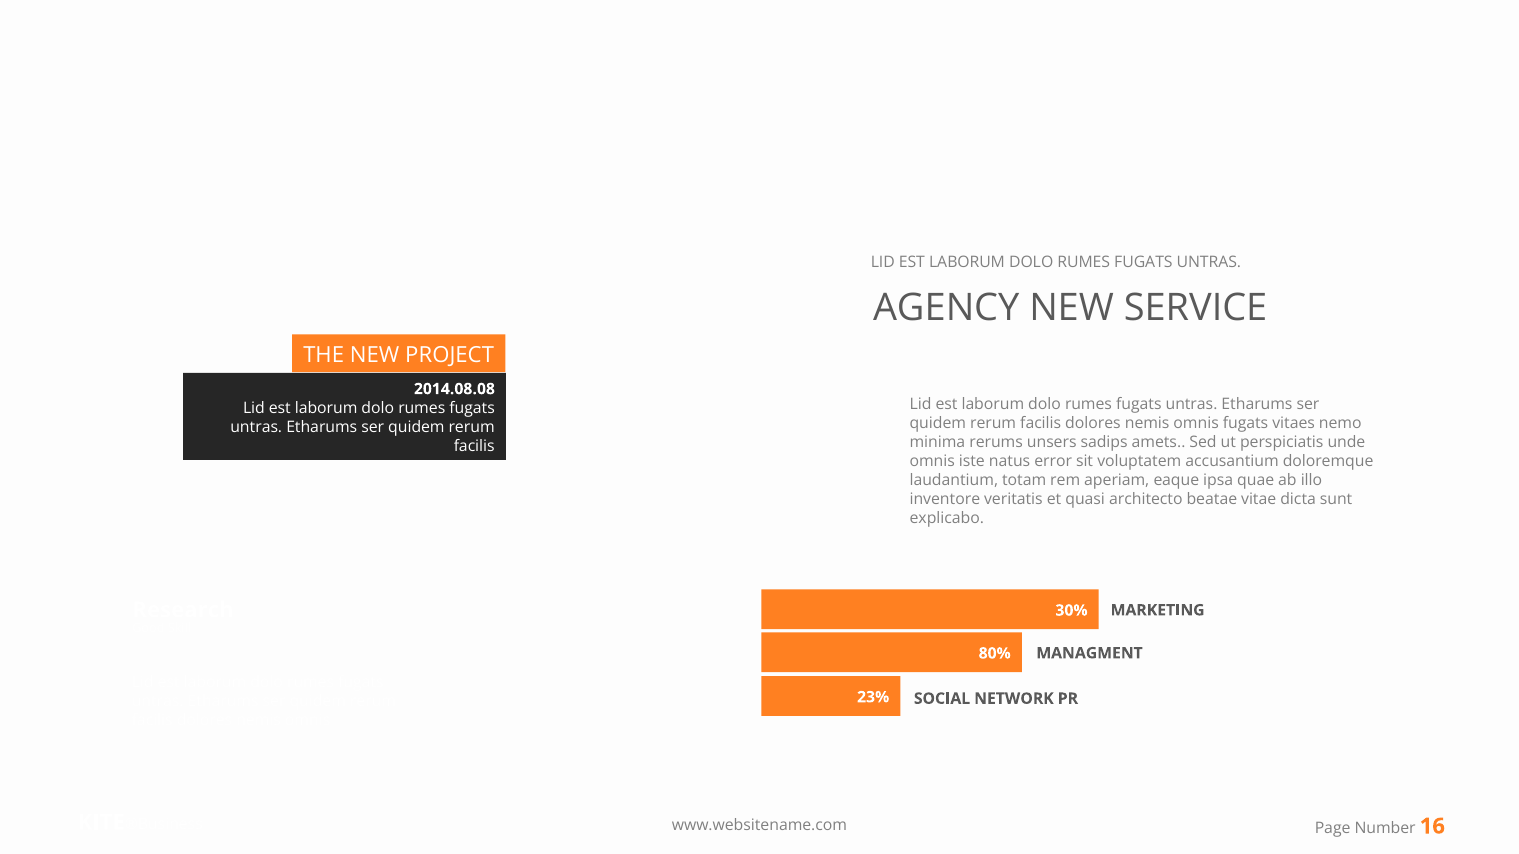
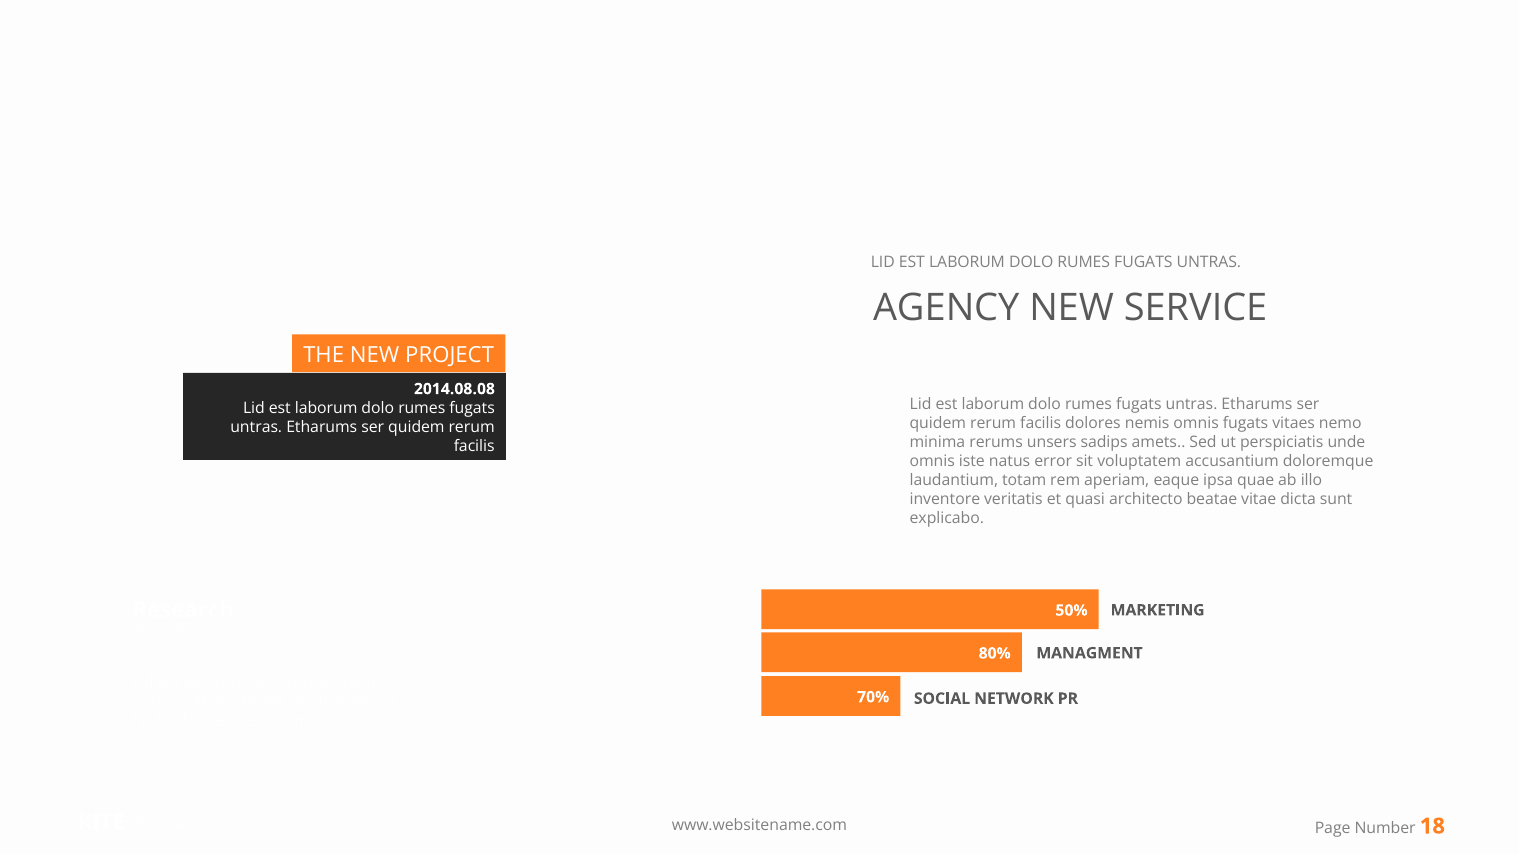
30%: 30% -> 50%
23%: 23% -> 70%
16: 16 -> 18
